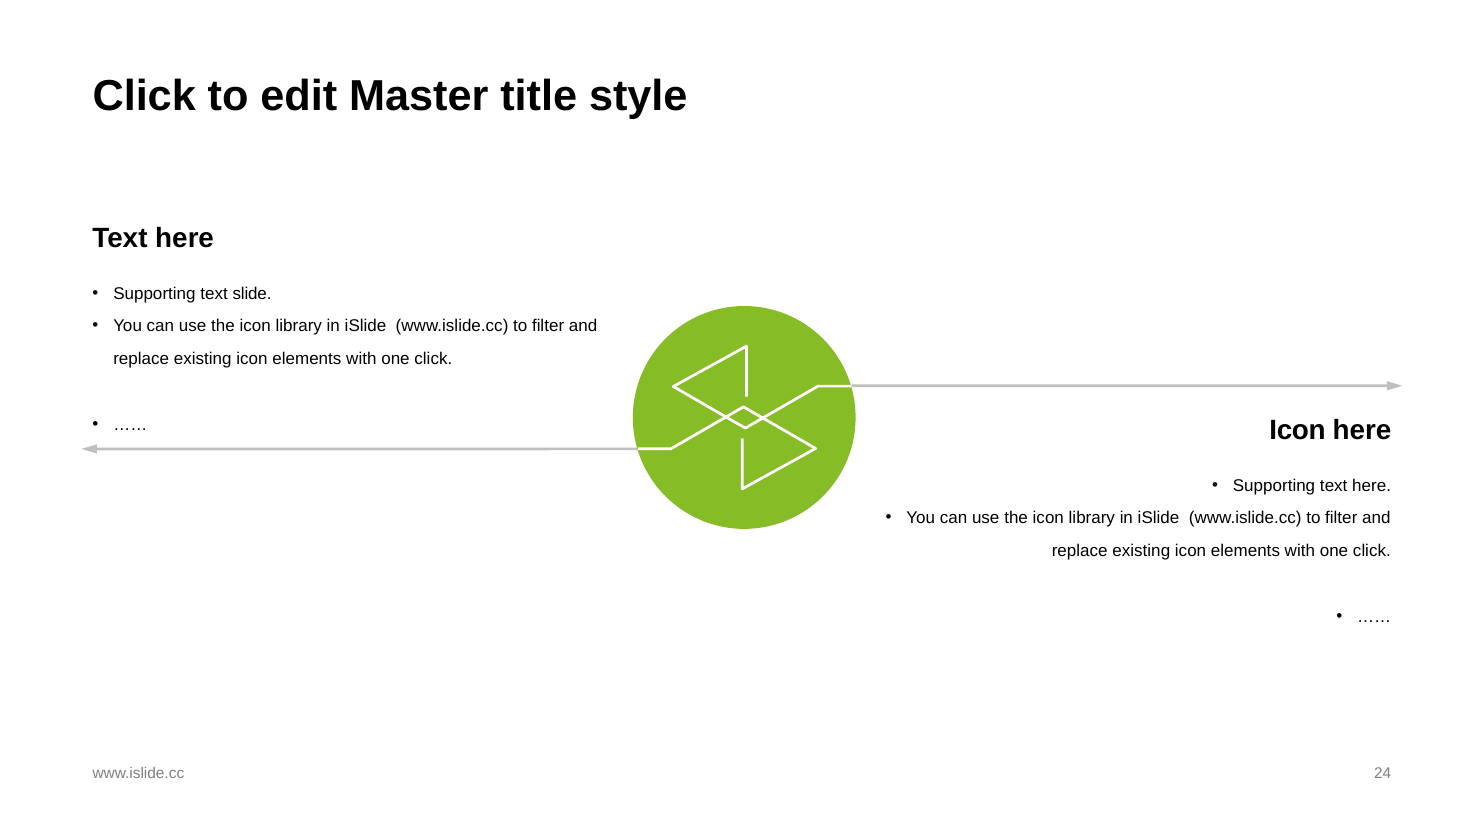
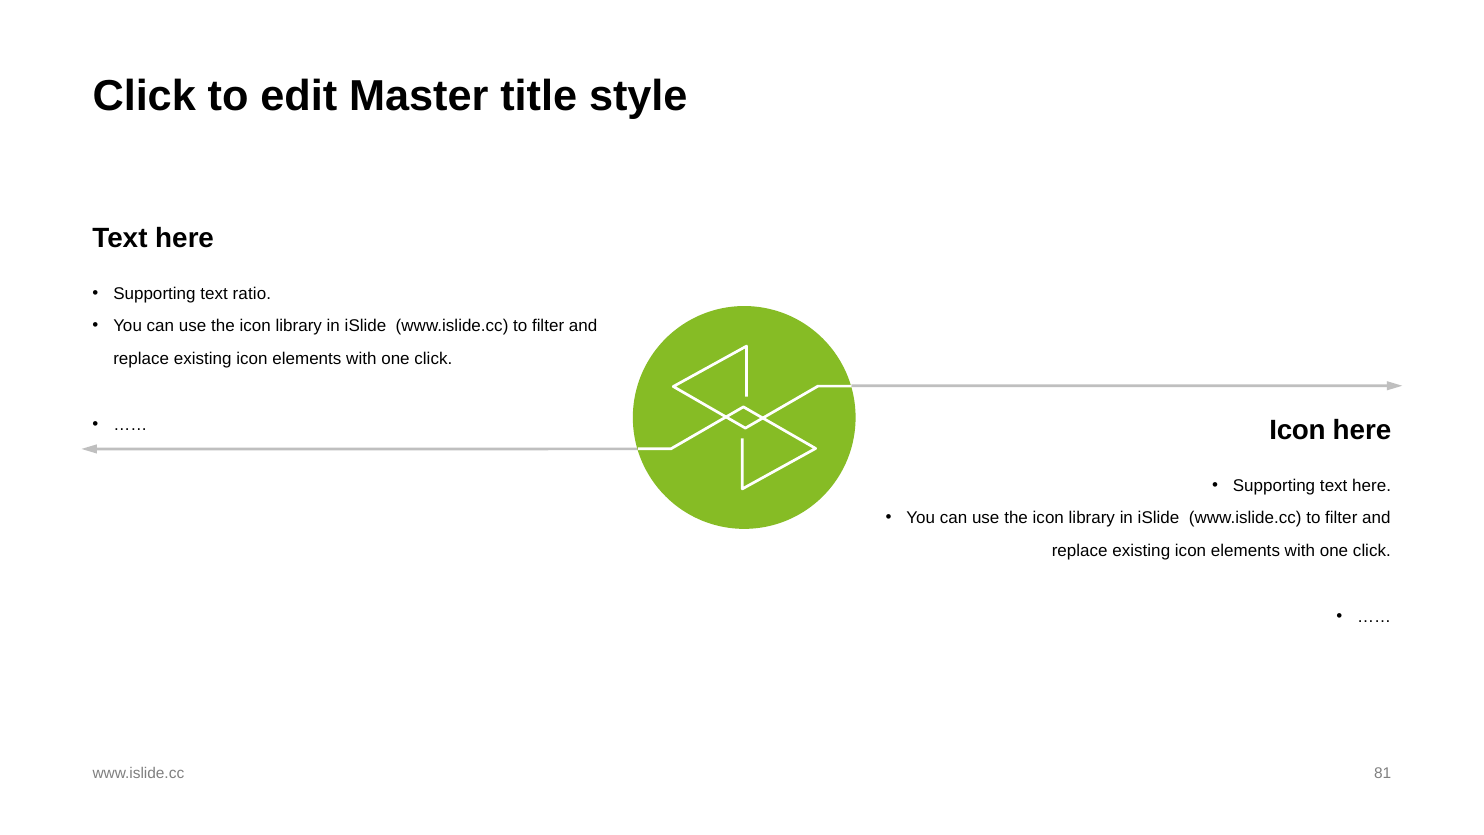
slide: slide -> ratio
24: 24 -> 81
